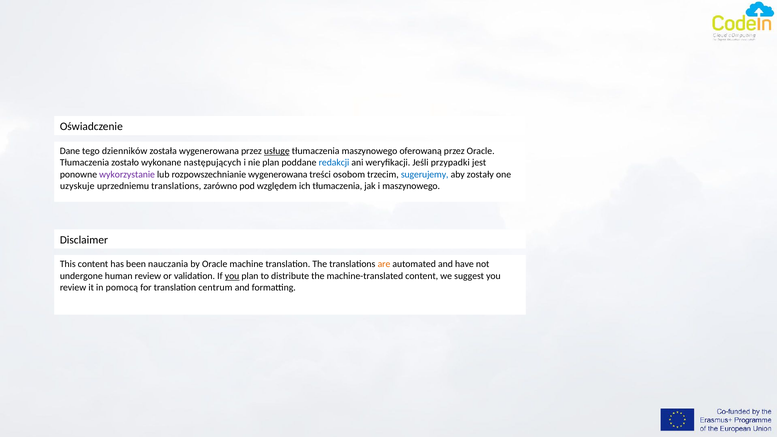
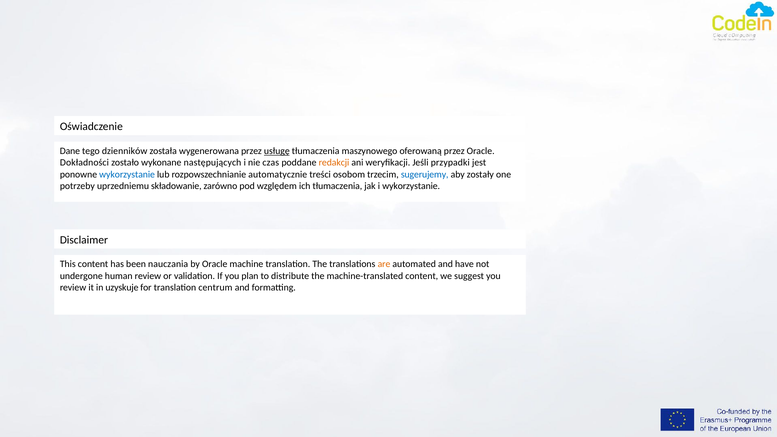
Tłumaczenia at (84, 163): Tłumaczenia -> Dokładności
nie plan: plan -> czas
redakcji colour: blue -> orange
wykorzystanie at (127, 174) colour: purple -> blue
rozpowszechnianie wygenerowana: wygenerowana -> automatycznie
uzyskuje: uzyskuje -> potrzeby
uprzedniemu translations: translations -> składowanie
i maszynowego: maszynowego -> wykorzystanie
you at (232, 276) underline: present -> none
pomocą: pomocą -> uzyskuje
